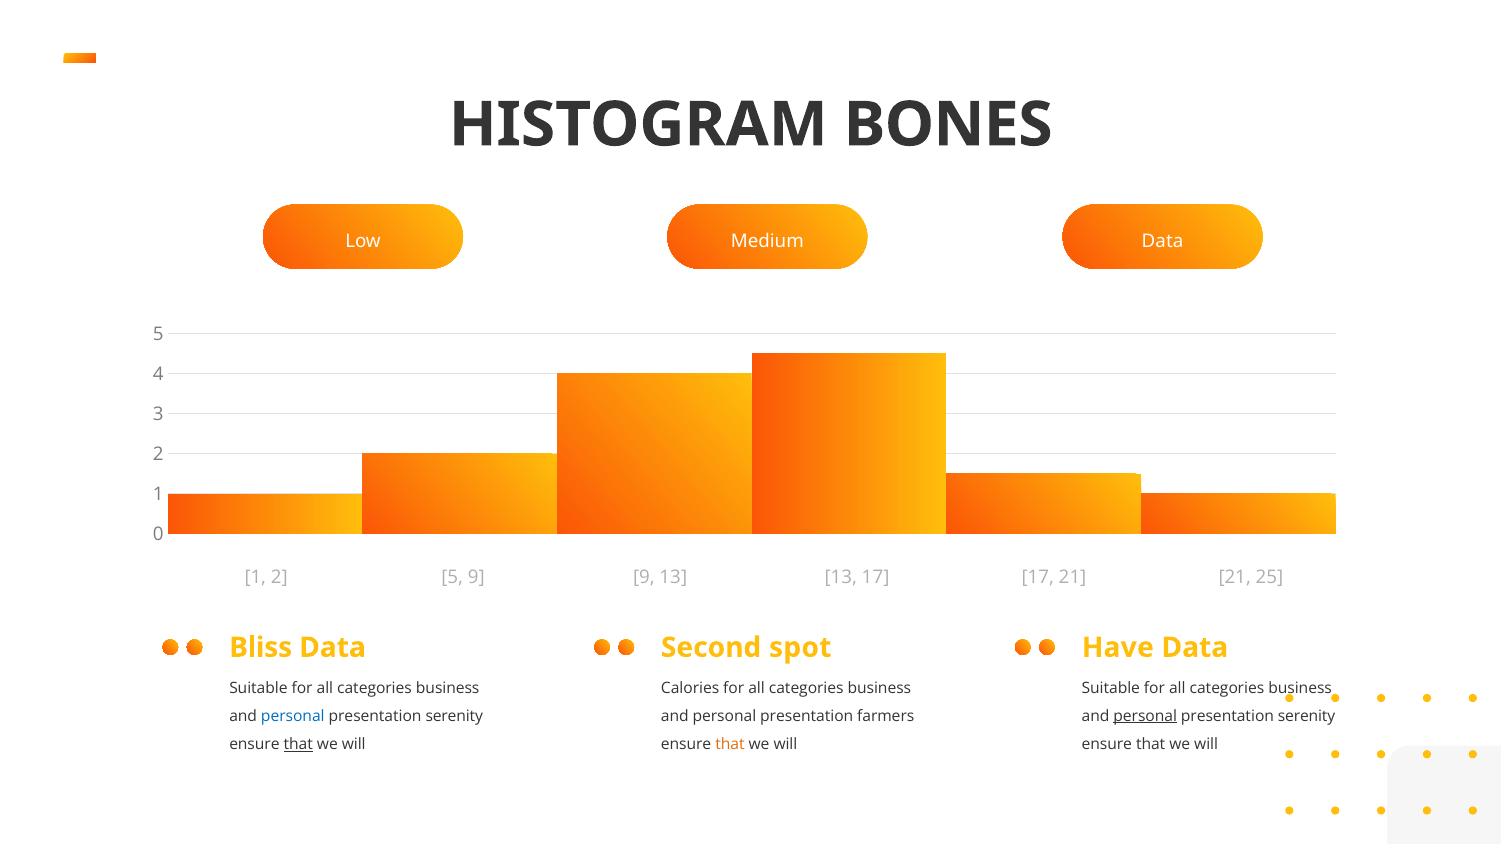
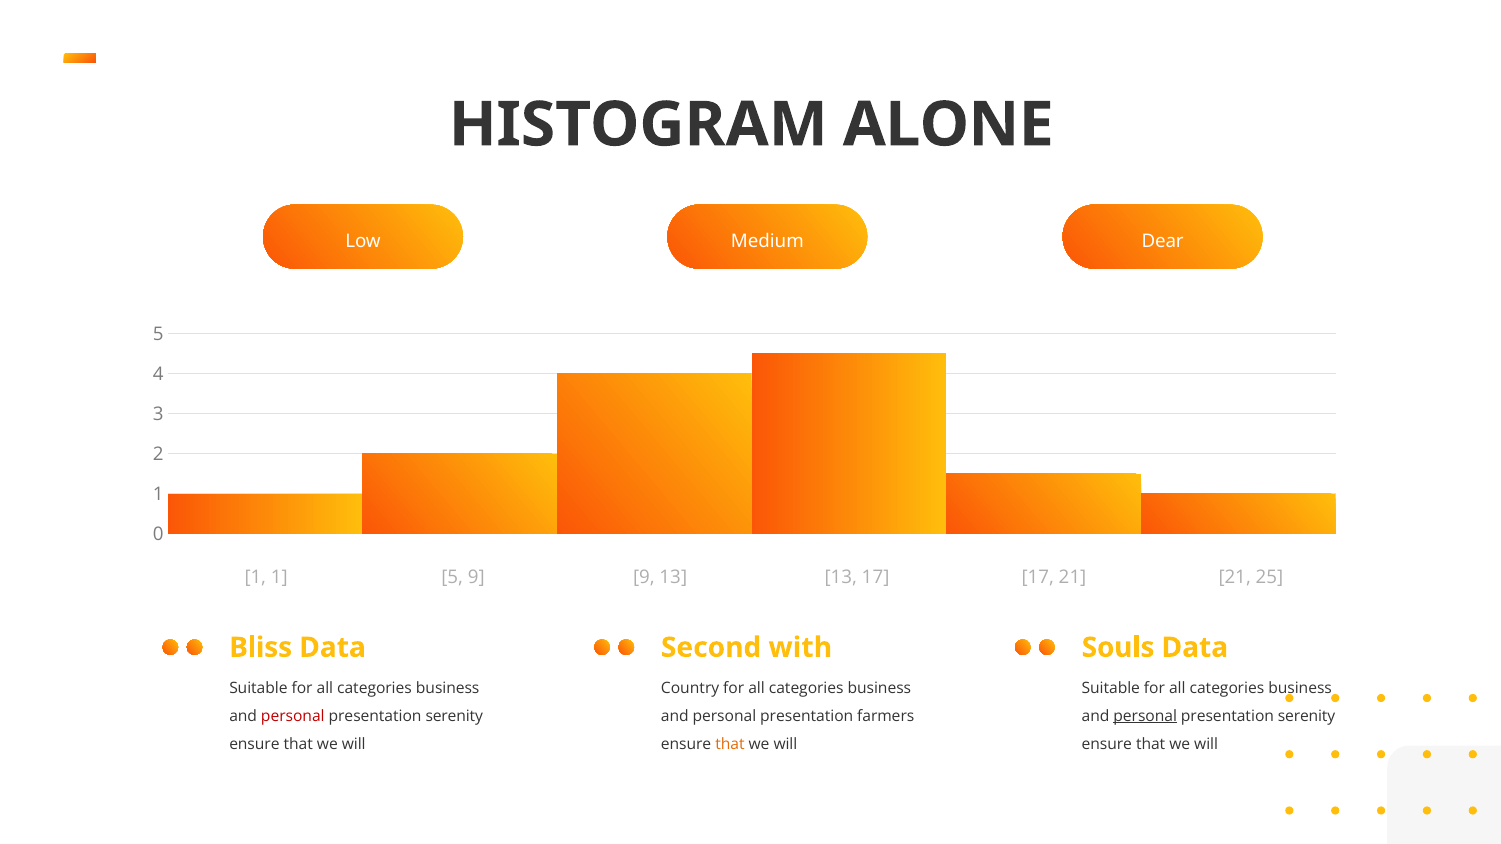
BONES: BONES -> ALONE
Medium Data: Data -> Dear
2 at (279, 577): 2 -> 1
spot: spot -> with
Have: Have -> Souls
Calories: Calories -> Country
personal at (293, 716) colour: blue -> red
that at (298, 745) underline: present -> none
